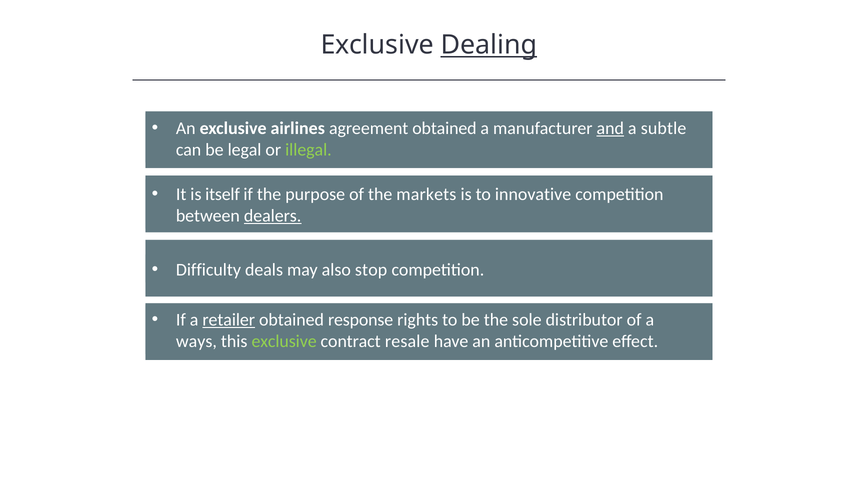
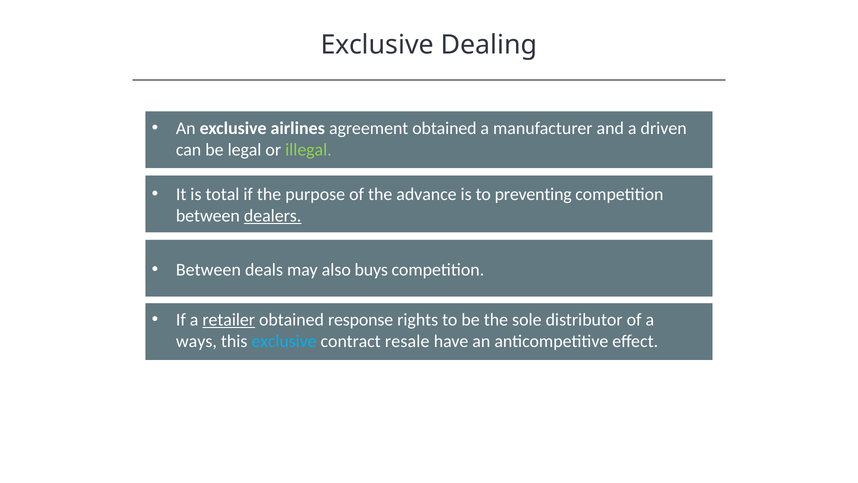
Dealing underline: present -> none
and underline: present -> none
subtle: subtle -> driven
itself: itself -> total
markets: markets -> advance
innovative: innovative -> preventing
Difficulty at (208, 269): Difficulty -> Between
stop: stop -> buys
exclusive at (284, 341) colour: light green -> light blue
